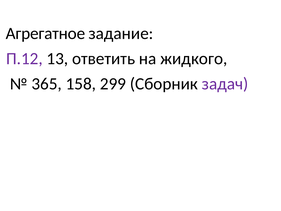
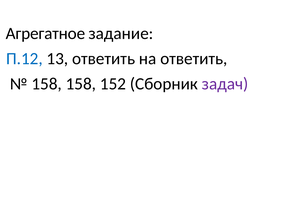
П.12 colour: purple -> blue
на жидкого: жидкого -> ответить
365 at (47, 84): 365 -> 158
299: 299 -> 152
